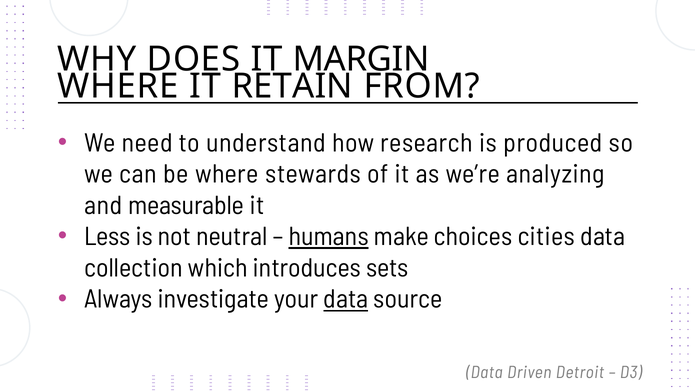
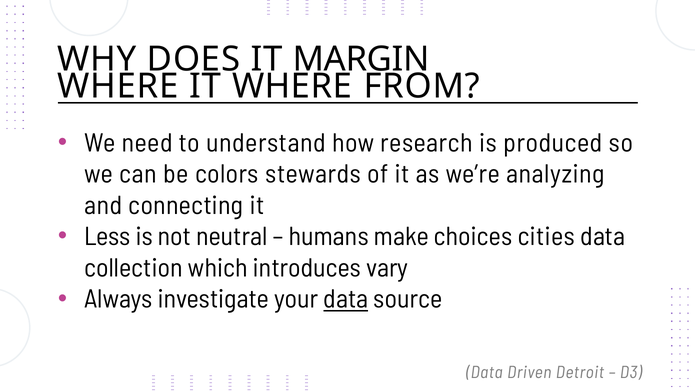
IT RETAIN: RETAIN -> WHERE
be where: where -> colors
measurable: measurable -> connecting
humans underline: present -> none
sets: sets -> vary
